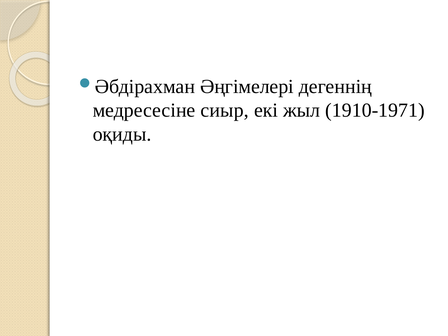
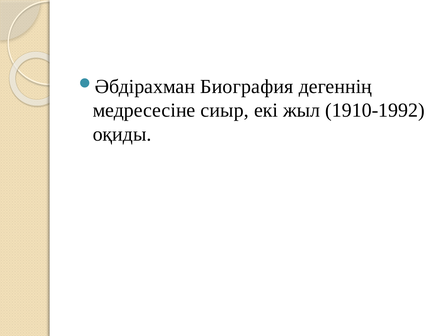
Әңгімелері: Әңгімелері -> Биография
1910-1971: 1910-1971 -> 1910-1992
